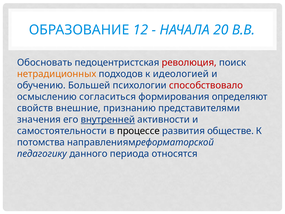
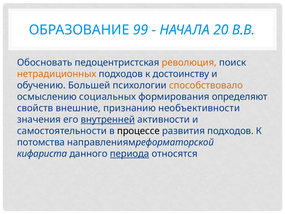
12: 12 -> 99
революция colour: red -> orange
идеологией: идеологией -> достоинству
способствовало colour: red -> orange
согласиться: согласиться -> социальных
представителями: представителями -> необъективности
развития обществе: обществе -> подходов
педагогику: педагогику -> кифариста
периода underline: none -> present
